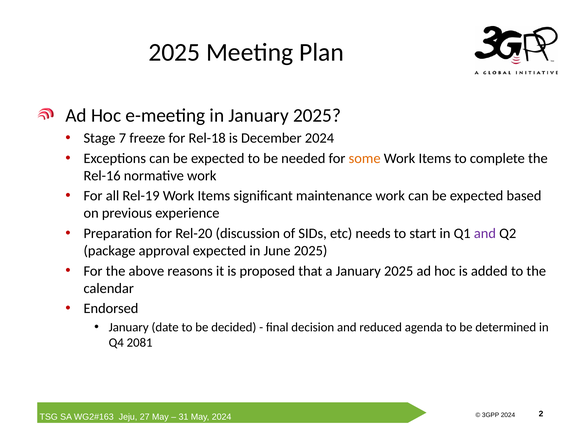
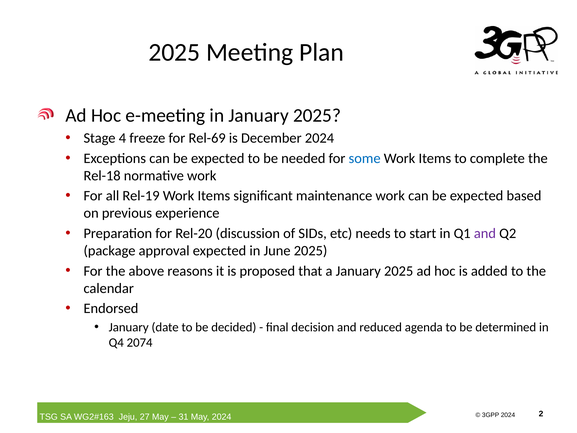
7: 7 -> 4
Rel-18: Rel-18 -> Rel-69
some colour: orange -> blue
Rel-16: Rel-16 -> Rel-18
2081: 2081 -> 2074
